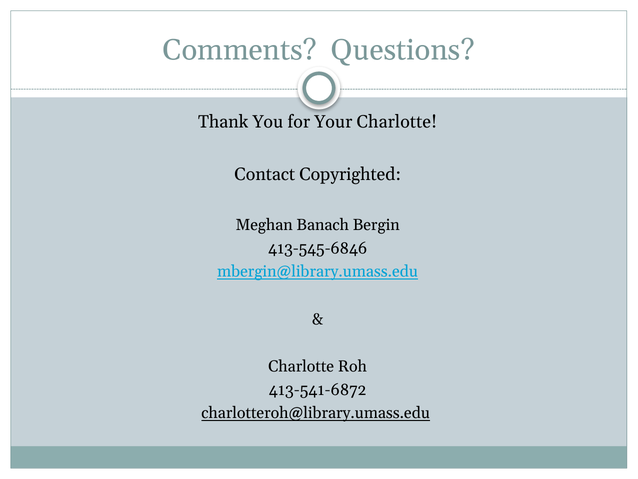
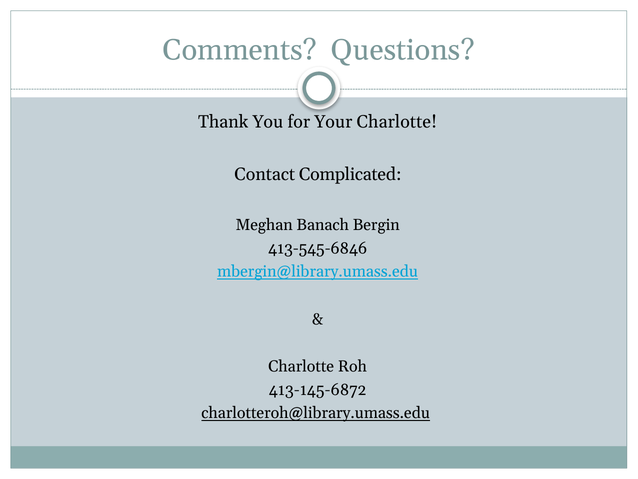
Copyrighted: Copyrighted -> Complicated
413-541-6872: 413-541-6872 -> 413-145-6872
